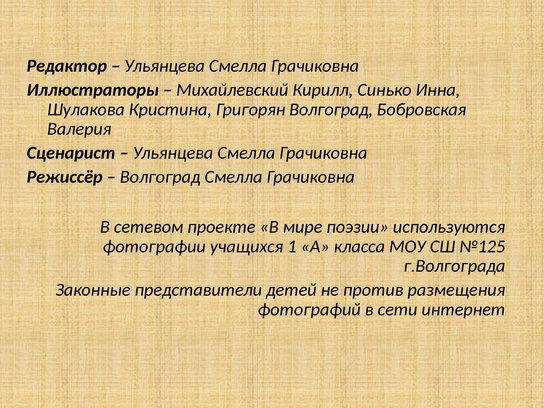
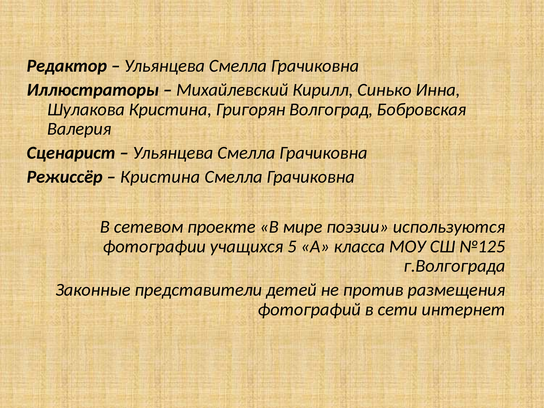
Волгоград at (160, 177): Волгоград -> Кристина
1: 1 -> 5
